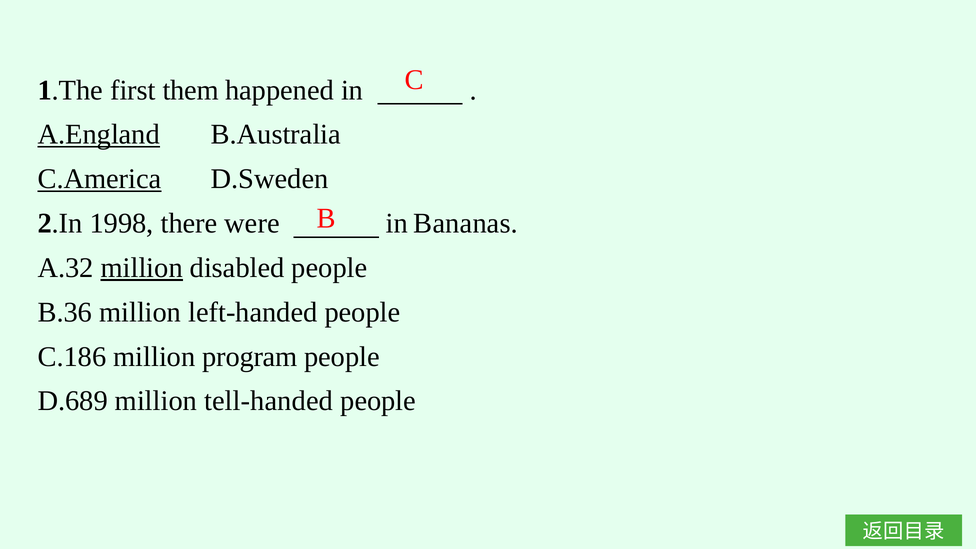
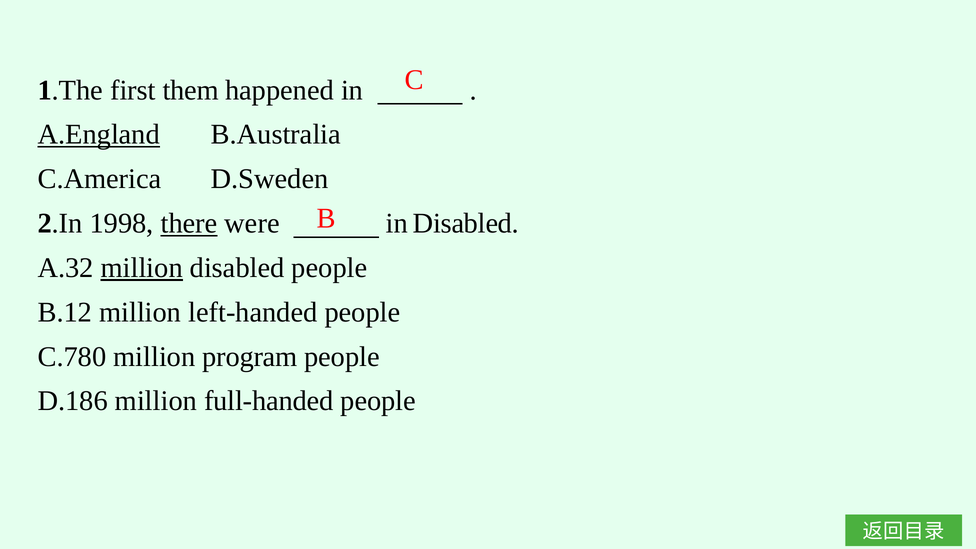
C.America underline: present -> none
there underline: none -> present
in Bananas: Bananas -> Disabled
B.36: B.36 -> B.12
C.186: C.186 -> C.780
D.689: D.689 -> D.186
tell-handed: tell-handed -> full-handed
